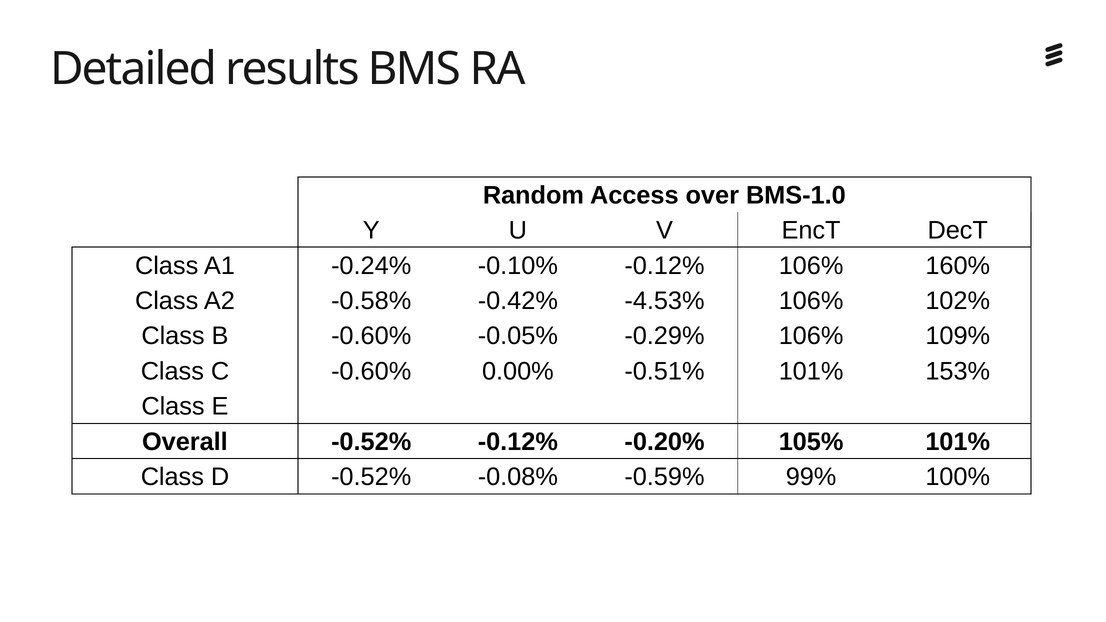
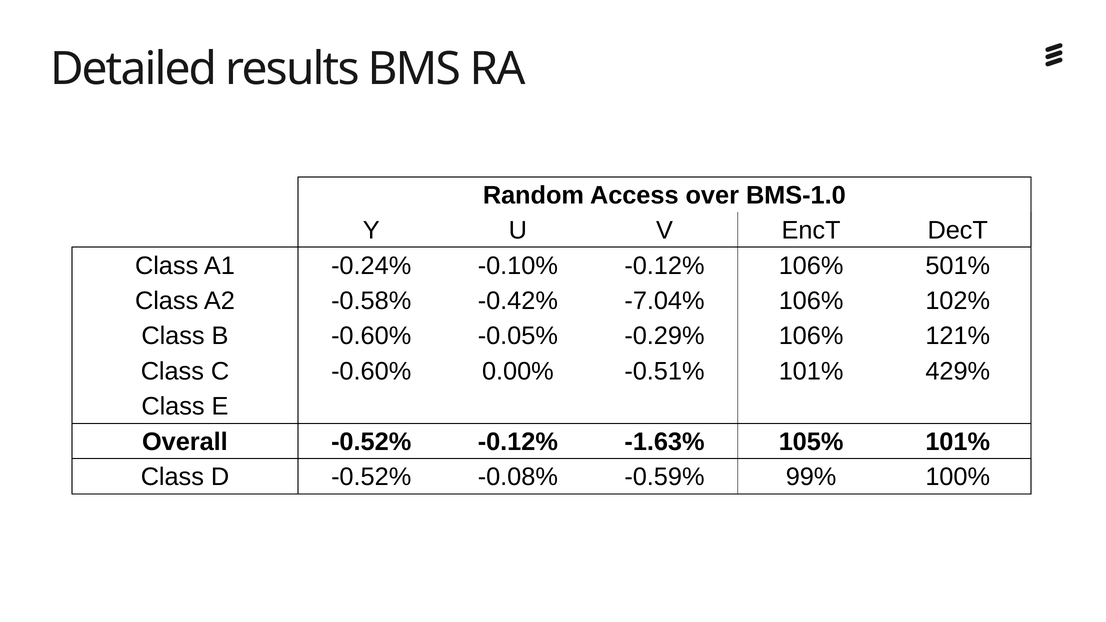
160%: 160% -> 501%
-4.53%: -4.53% -> -7.04%
109%: 109% -> 121%
153%: 153% -> 429%
-0.20%: -0.20% -> -1.63%
